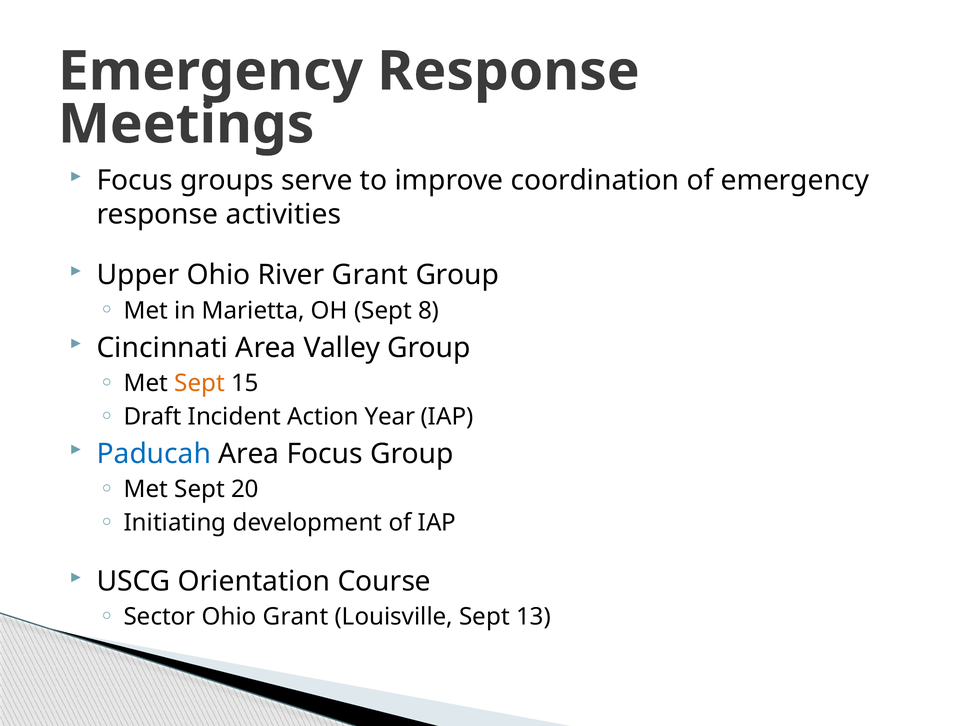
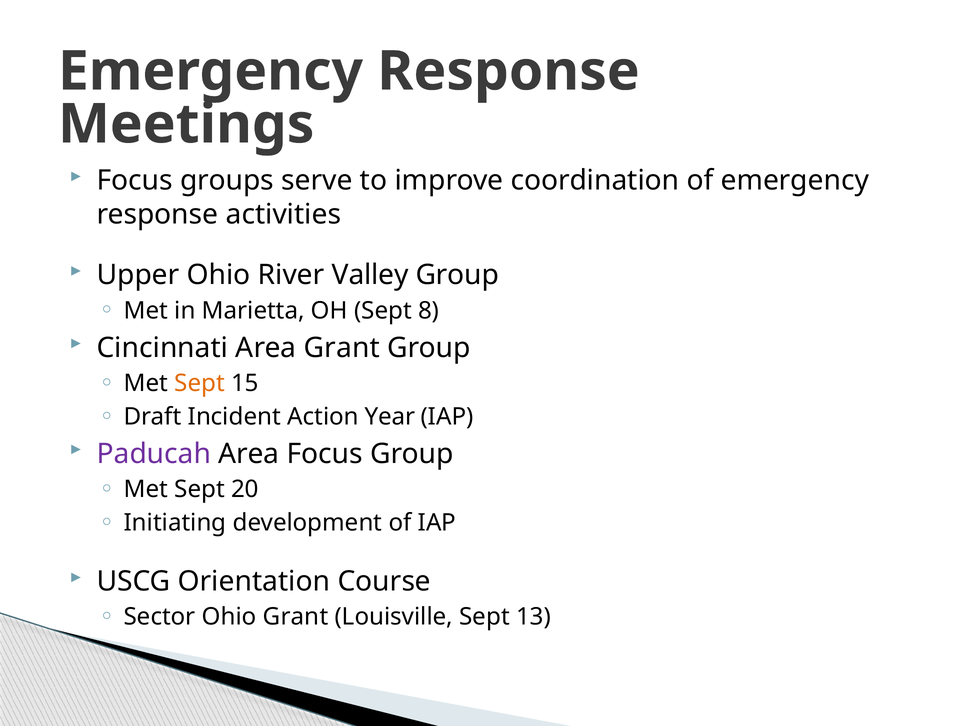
River Grant: Grant -> Valley
Area Valley: Valley -> Grant
Paducah colour: blue -> purple
